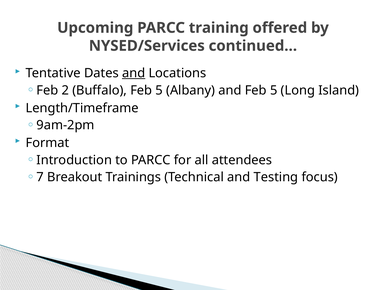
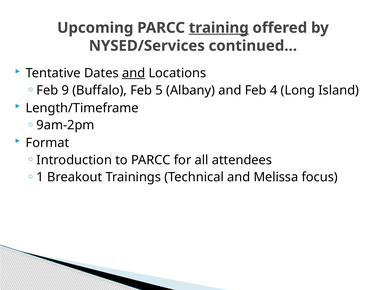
training underline: none -> present
2: 2 -> 9
and Feb 5: 5 -> 4
7: 7 -> 1
Testing: Testing -> Melissa
